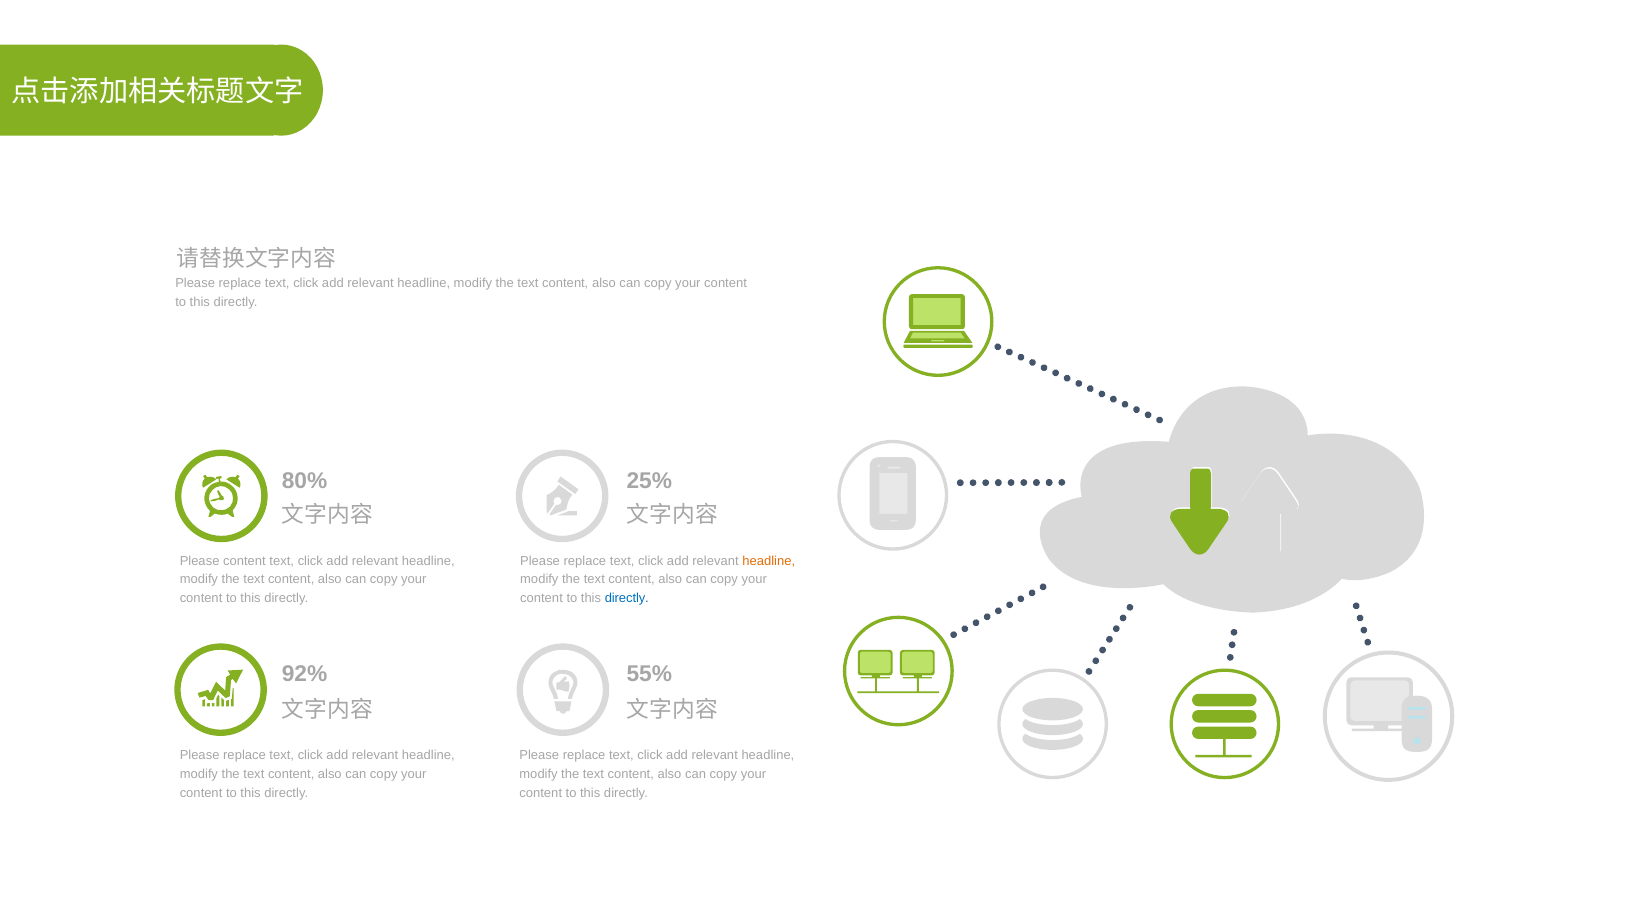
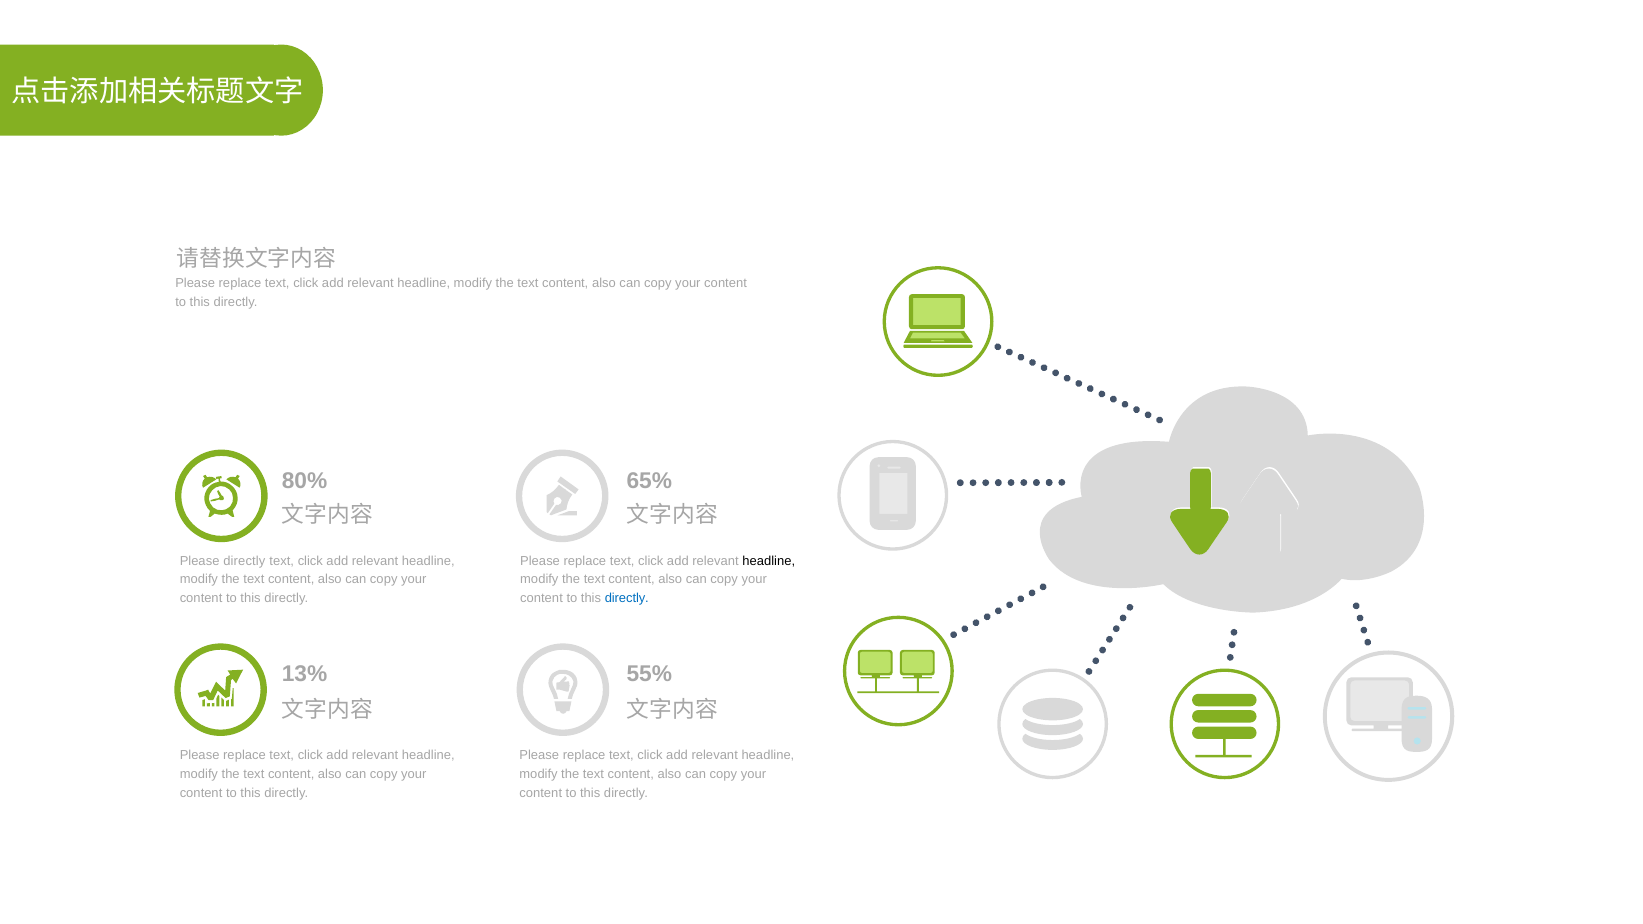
25%: 25% -> 65%
Please content: content -> directly
headline at (769, 561) colour: orange -> black
92%: 92% -> 13%
